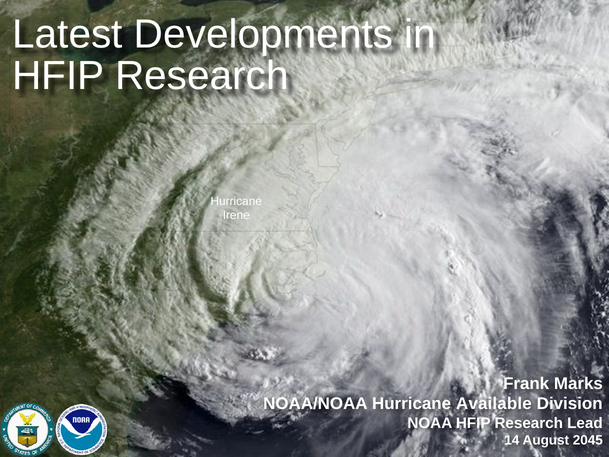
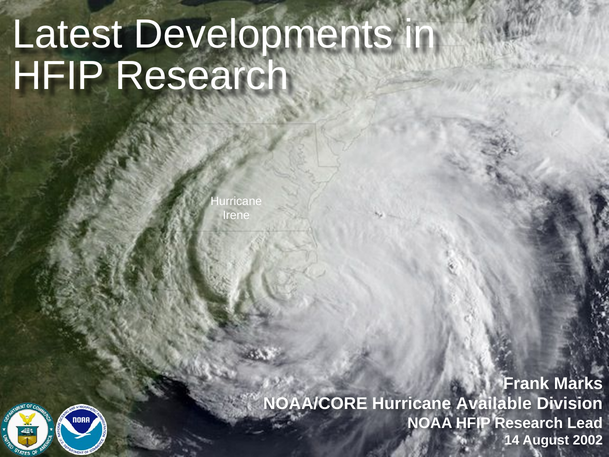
NOAA/NOAA: NOAA/NOAA -> NOAA/CORE
2045: 2045 -> 2002
